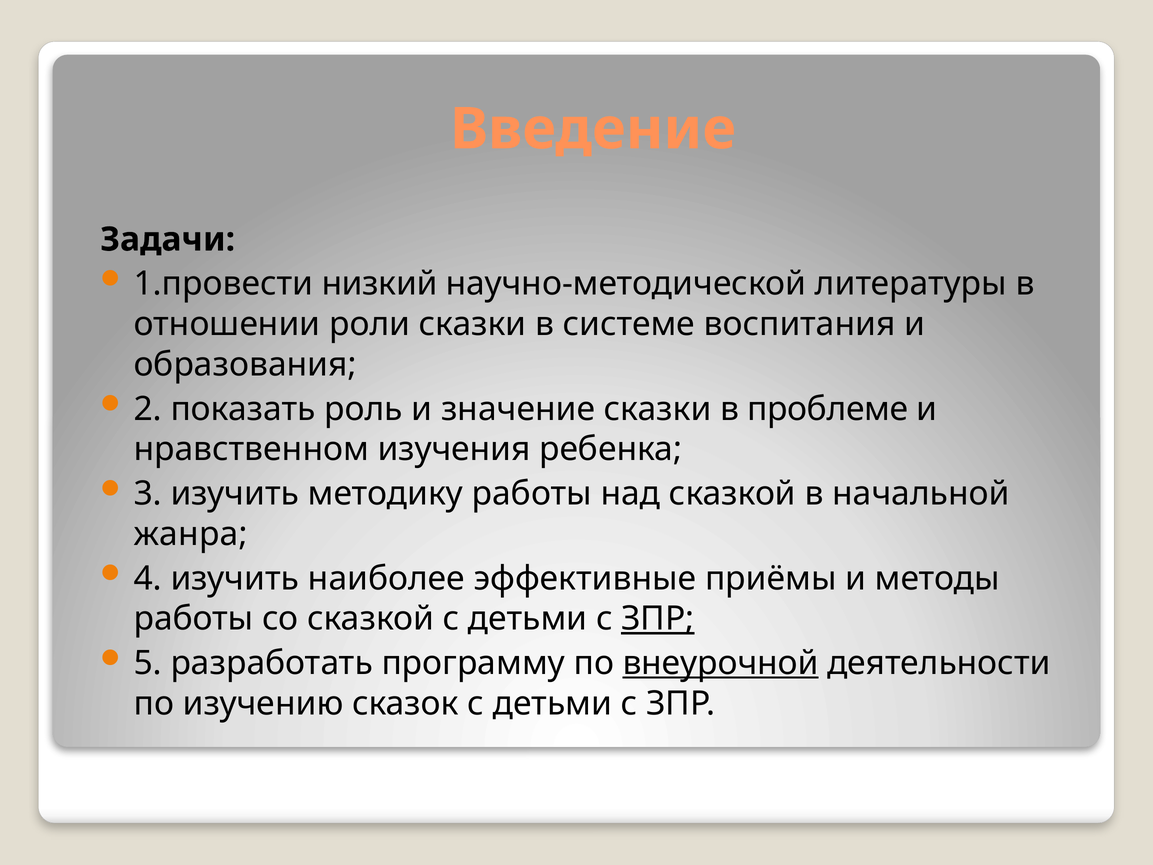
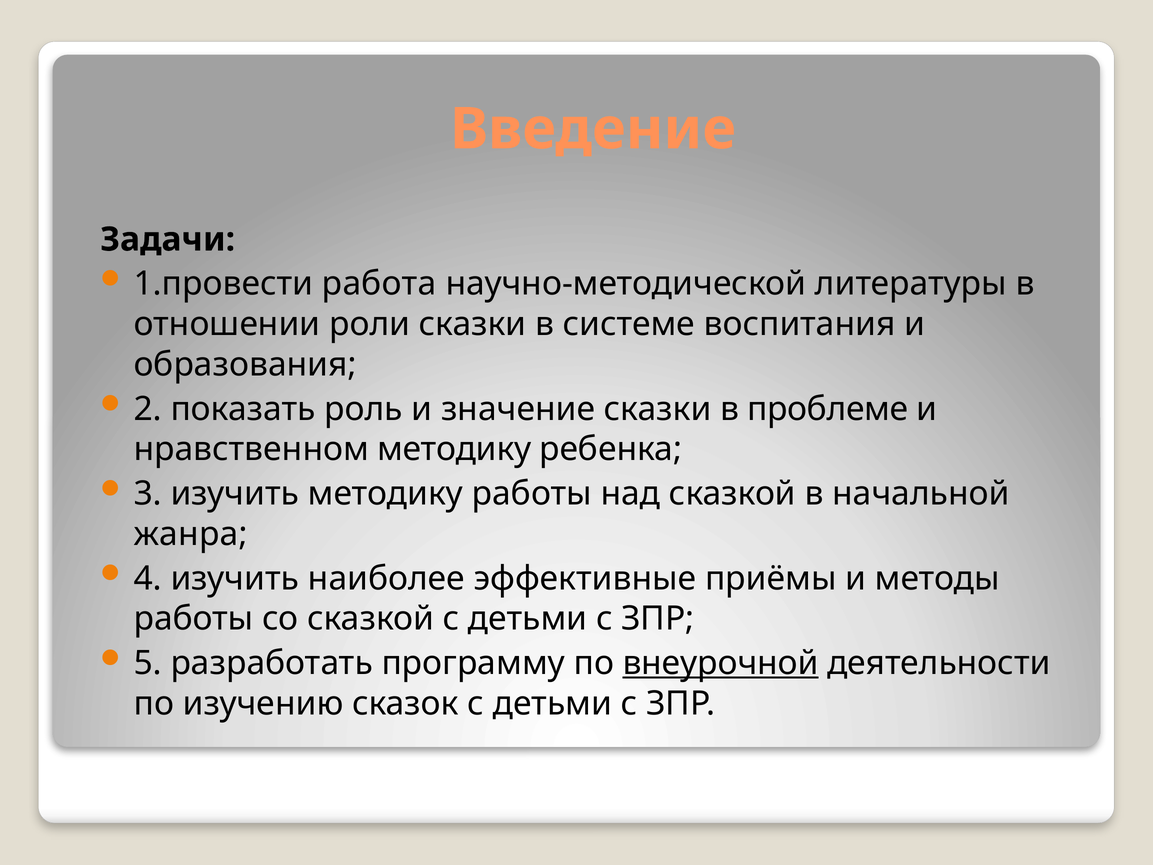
низкий: низкий -> работа
нравственном изучения: изучения -> методику
ЗПР at (658, 619) underline: present -> none
